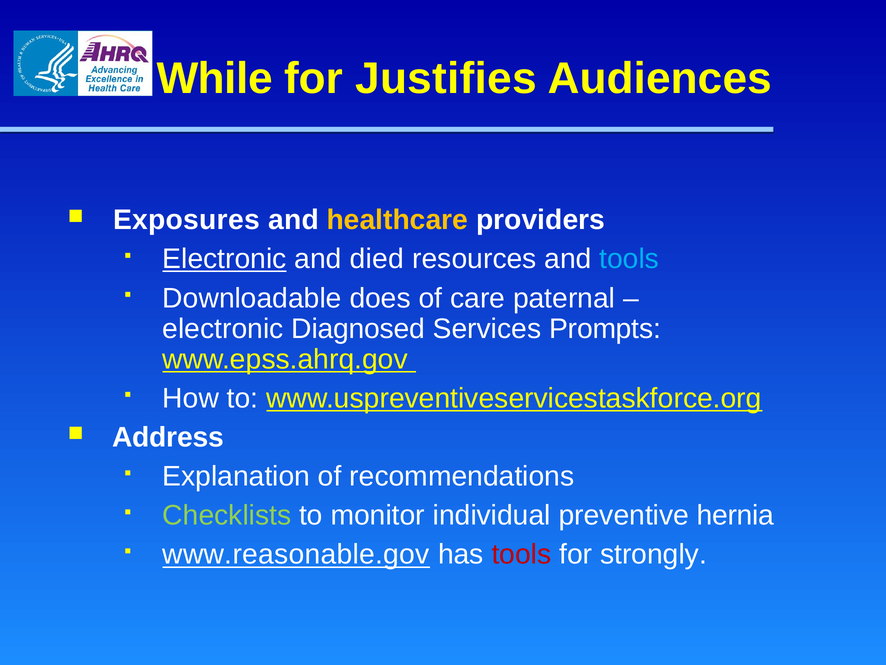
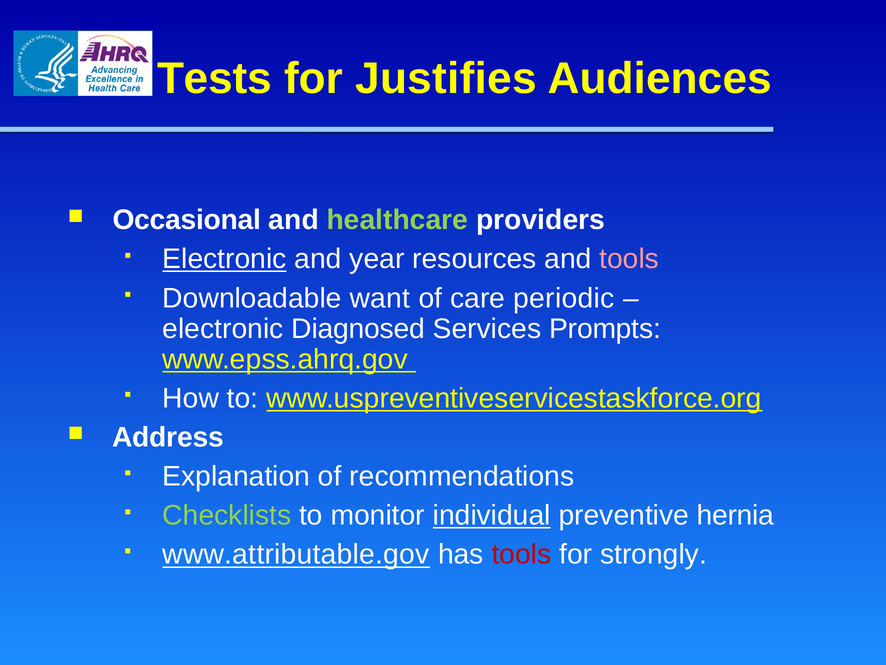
While: While -> Tests
Exposures: Exposures -> Occasional
healthcare colour: yellow -> light green
died: died -> year
tools at (629, 259) colour: light blue -> pink
does: does -> want
paternal: paternal -> periodic
individual underline: none -> present
www.reasonable.gov: www.reasonable.gov -> www.attributable.gov
